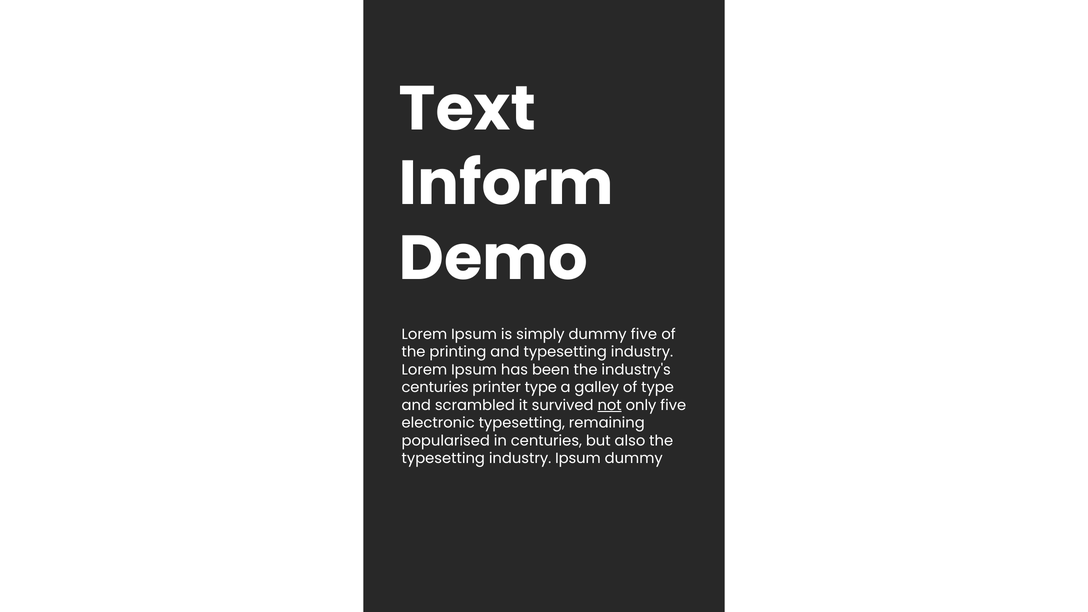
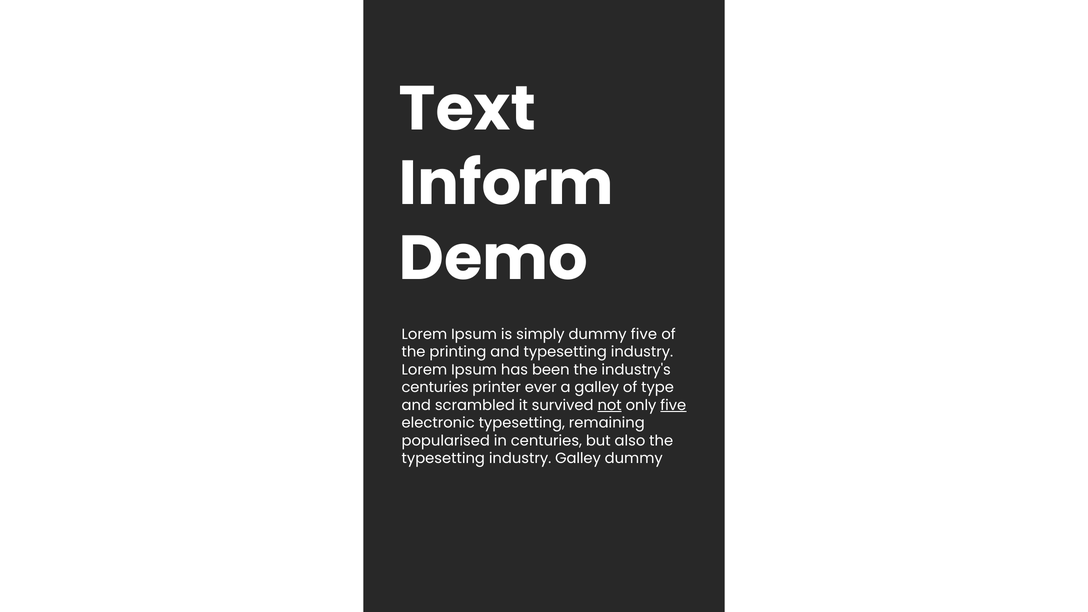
printer type: type -> ever
five at (673, 405) underline: none -> present
industry Ipsum: Ipsum -> Galley
